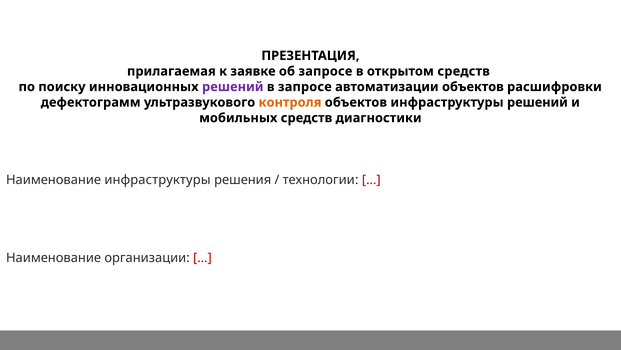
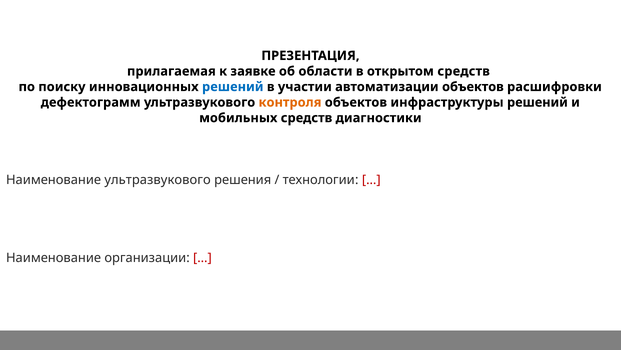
об запросе: запросе -> области
решений at (233, 87) colour: purple -> blue
в запросе: запросе -> участии
Наименование инфраструктуры: инфраструктуры -> ультразвукового
